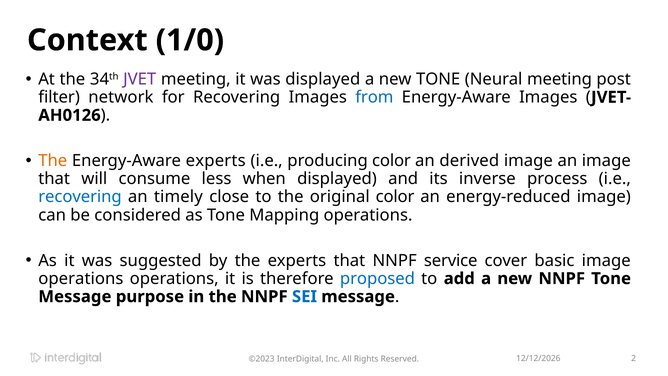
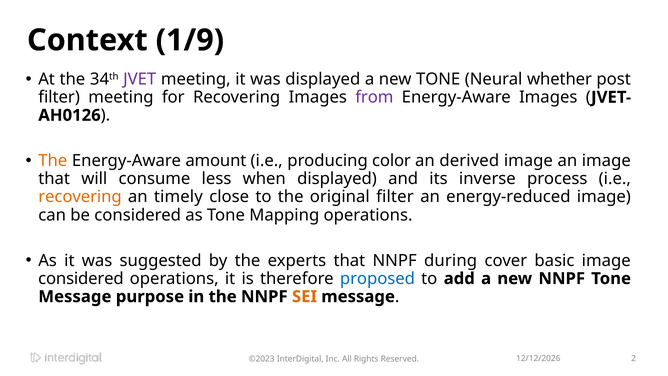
1/0: 1/0 -> 1/9
Neural meeting: meeting -> whether
filter network: network -> meeting
from colour: blue -> purple
Energy-Aware experts: experts -> amount
recovering at (80, 197) colour: blue -> orange
original color: color -> filter
service: service -> during
operations at (81, 278): operations -> considered
SEI colour: blue -> orange
